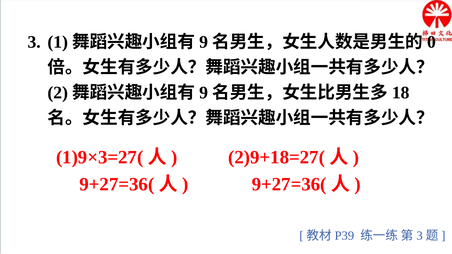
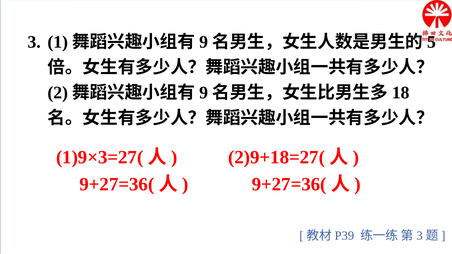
0: 0 -> 5
